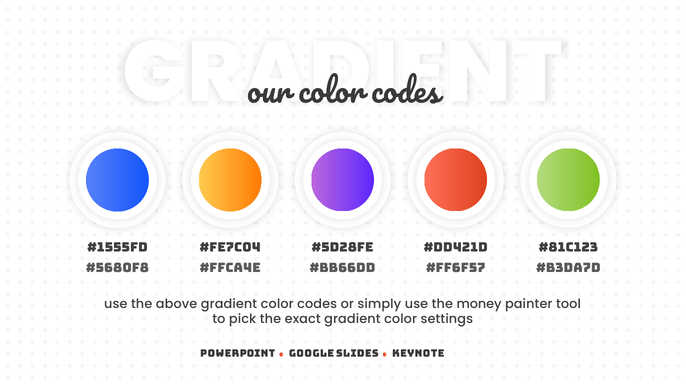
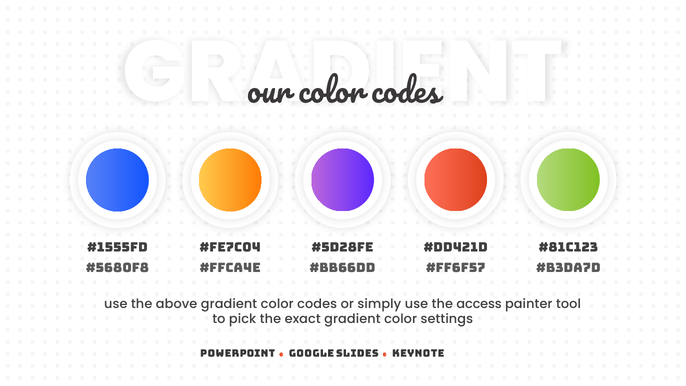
money: money -> access
